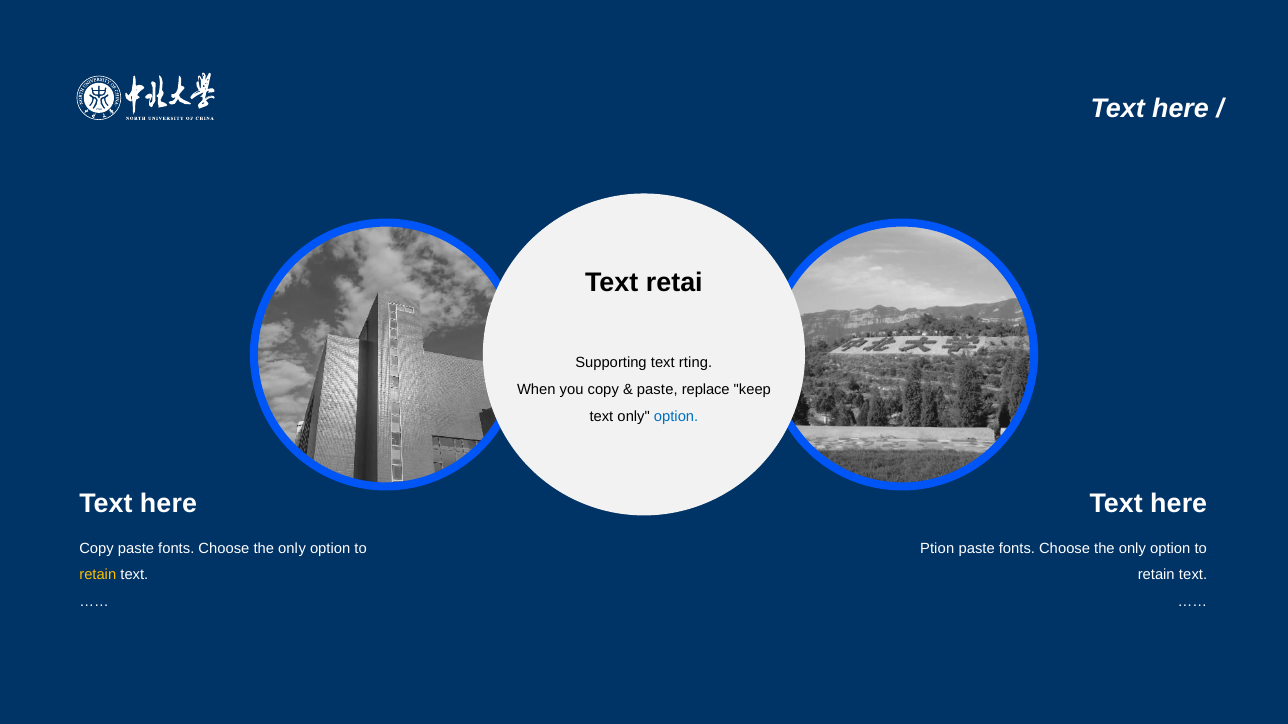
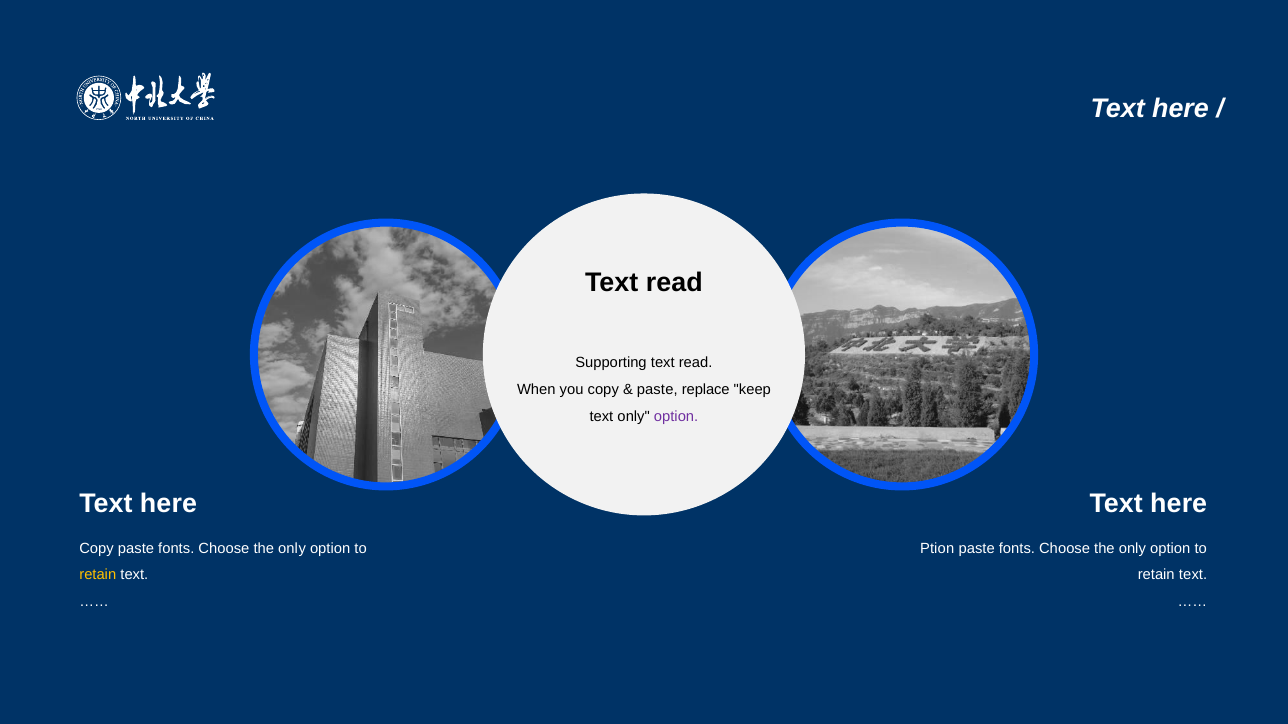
retai at (674, 283): retai -> read
Supporting text rting: rting -> read
option at (676, 417) colour: blue -> purple
